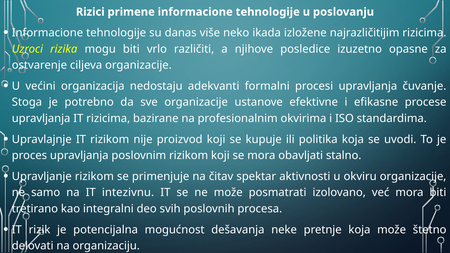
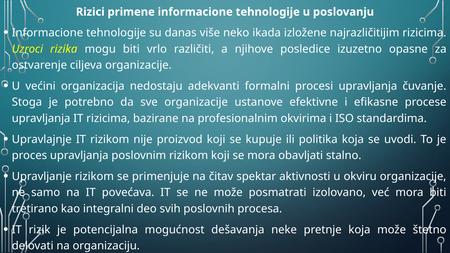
intezivnu: intezivnu -> povećava
